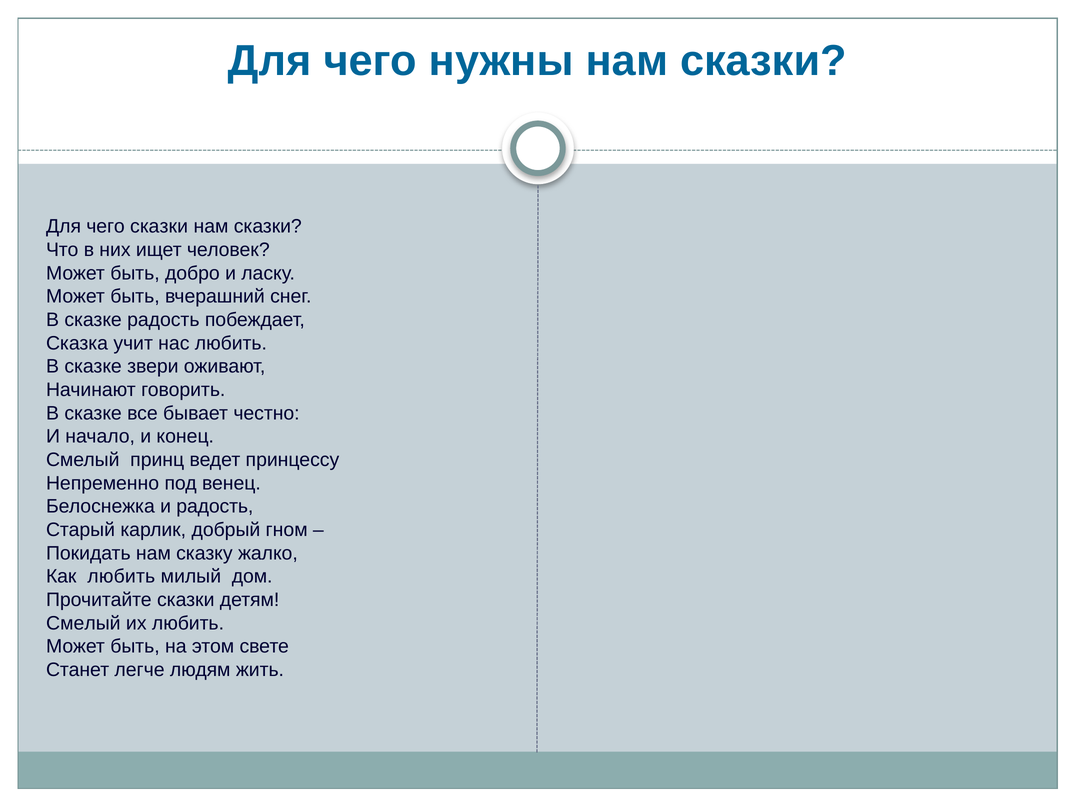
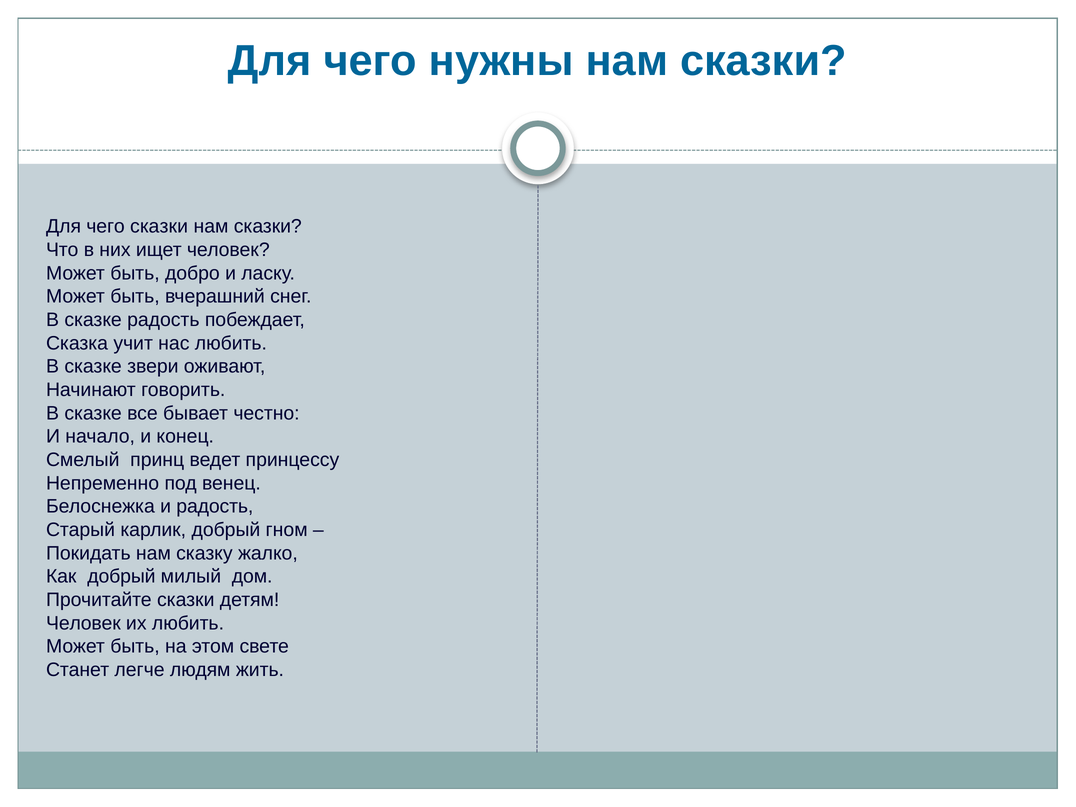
Как любить: любить -> добрый
Смелый at (83, 623): Смелый -> Человек
